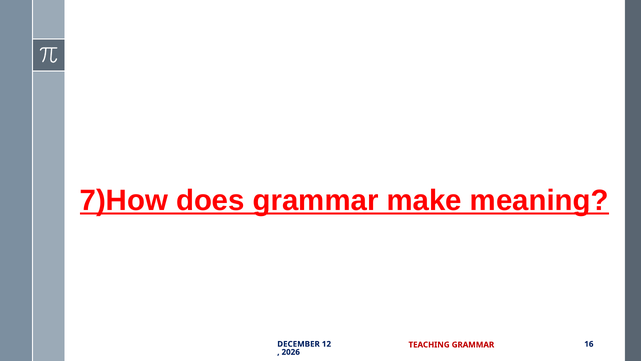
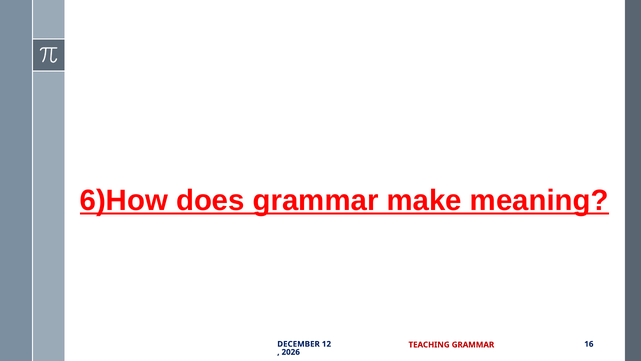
7)How: 7)How -> 6)How
